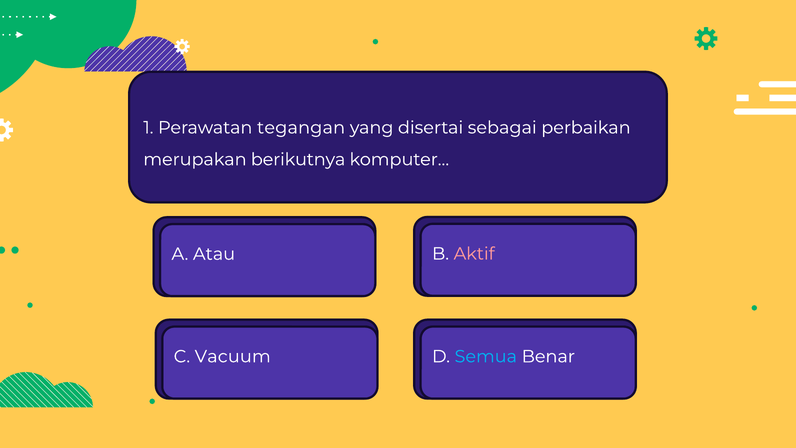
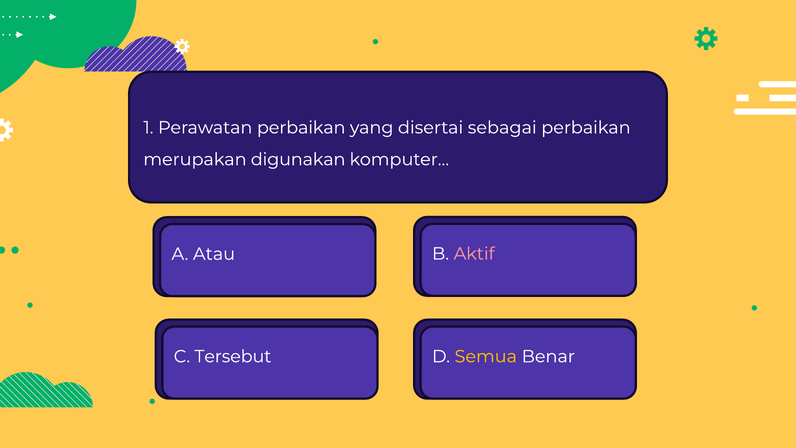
Perawatan tegangan: tegangan -> perbaikan
berikutnya: berikutnya -> digunakan
Vacuum: Vacuum -> Tersebut
Semua colour: light blue -> yellow
